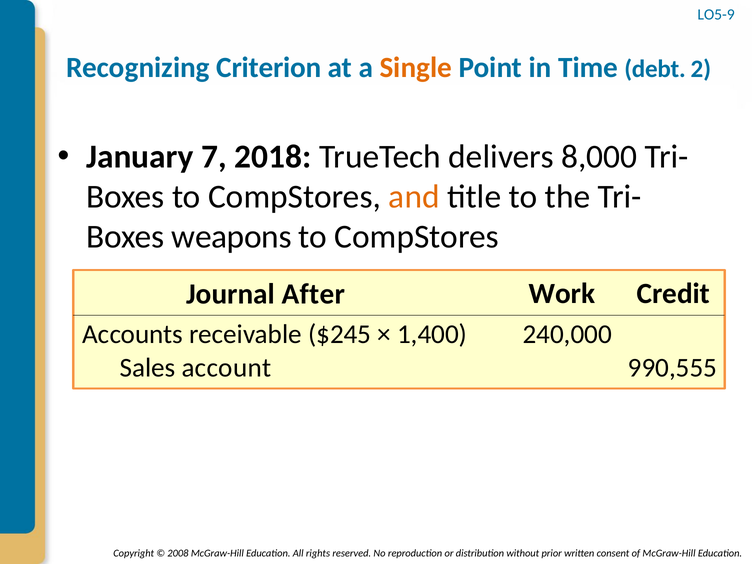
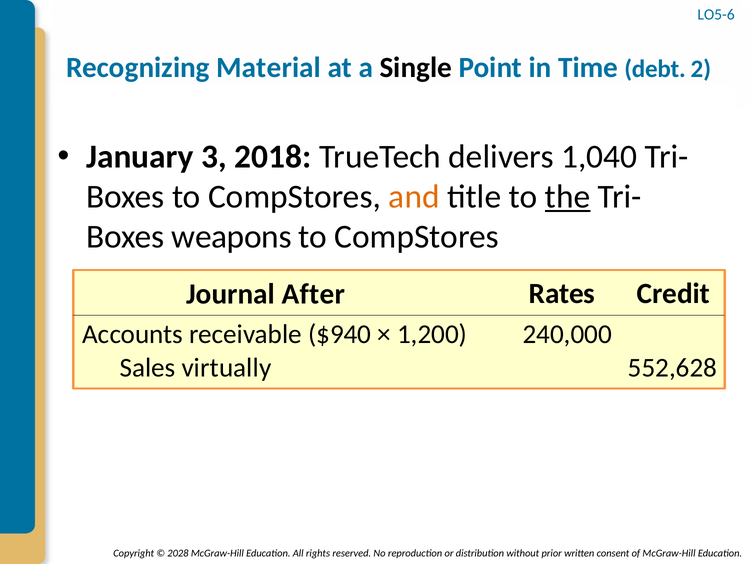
LO5-9: LO5-9 -> LO5-6
Criterion: Criterion -> Material
Single colour: orange -> black
7: 7 -> 3
8,000: 8,000 -> 1,040
the underline: none -> present
Work: Work -> Rates
$245: $245 -> $940
1,400: 1,400 -> 1,200
account: account -> virtually
990,555: 990,555 -> 552,628
2008: 2008 -> 2028
